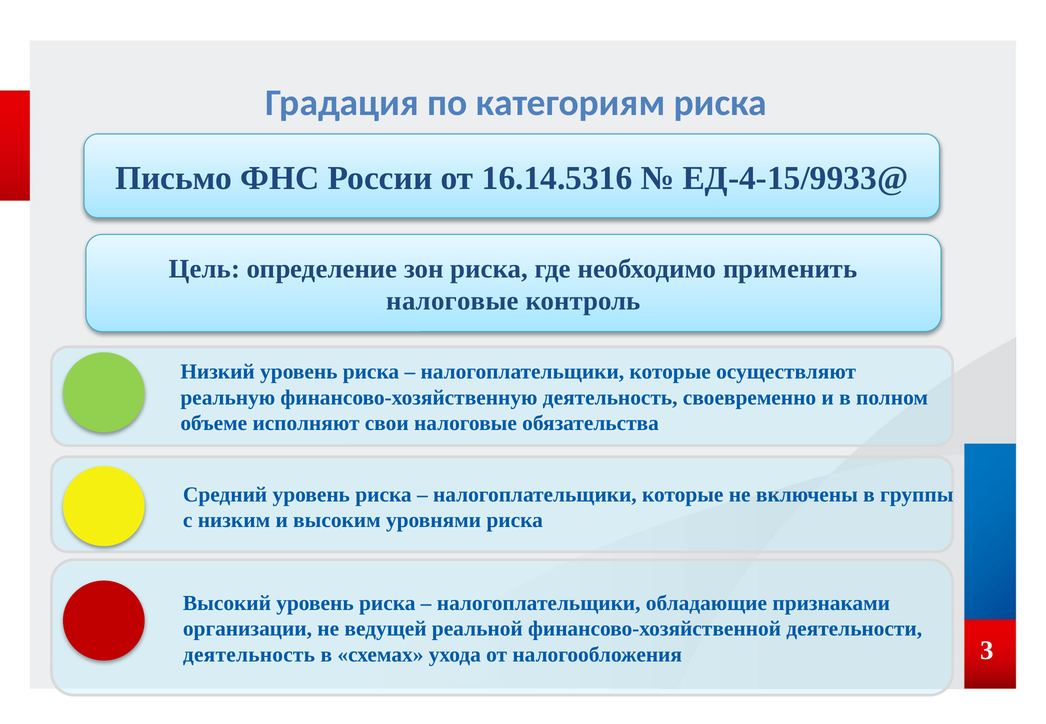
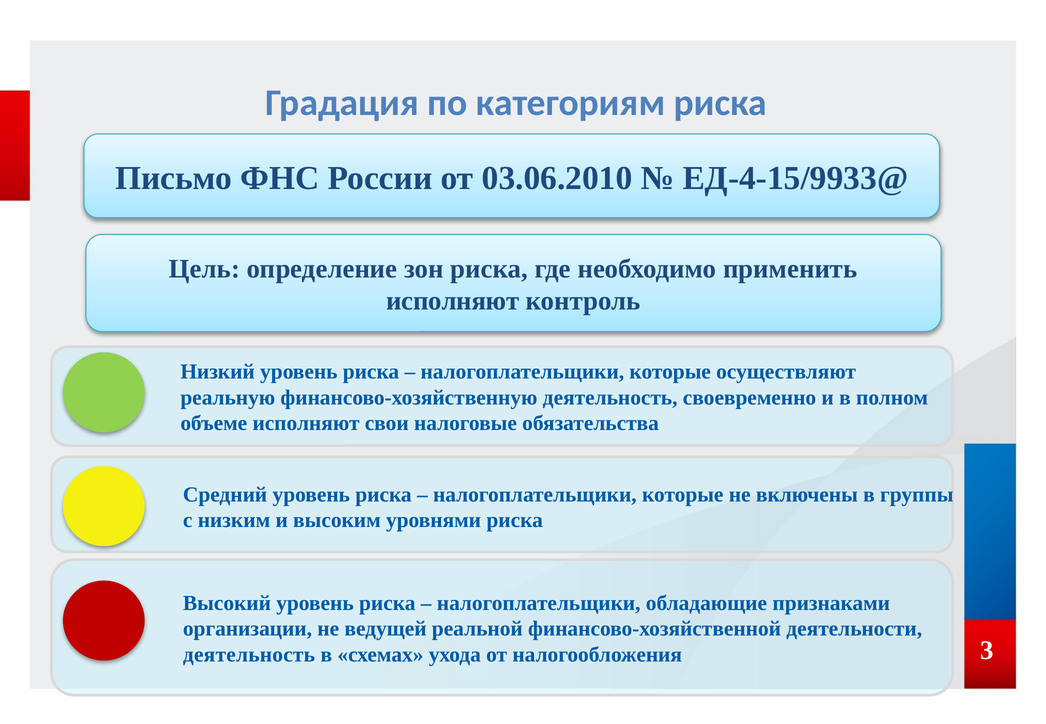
16.14.5316: 16.14.5316 -> 03.06.2010
налоговые at (453, 301): налоговые -> исполняют
